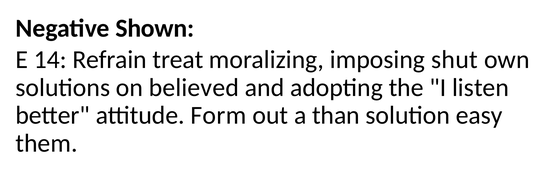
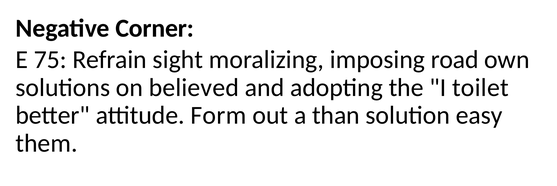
Shown: Shown -> Corner
14: 14 -> 75
treat: treat -> sight
shut: shut -> road
listen: listen -> toilet
